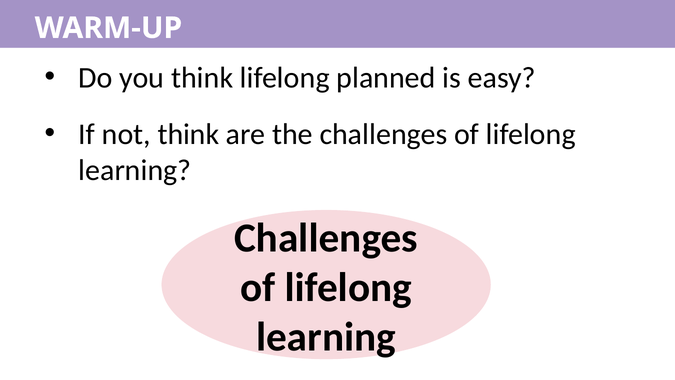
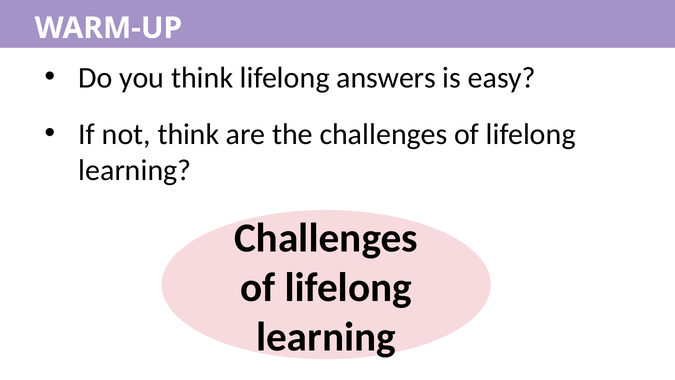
planned: planned -> answers
